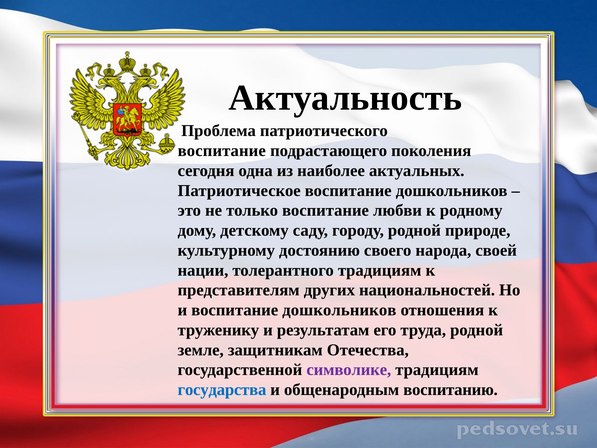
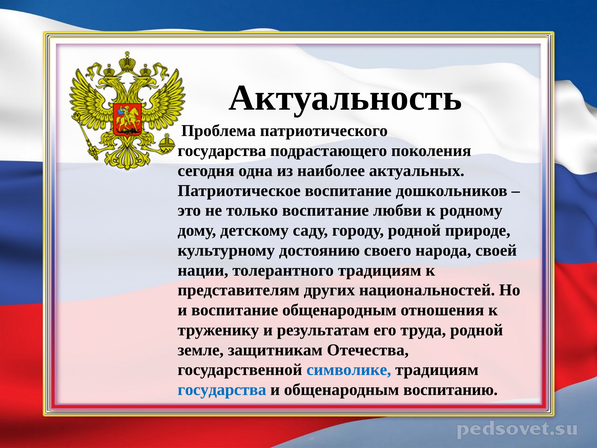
воспитание at (222, 151): воспитание -> государства
и воспитание дошкольников: дошкольников -> общенародным
символике colour: purple -> blue
